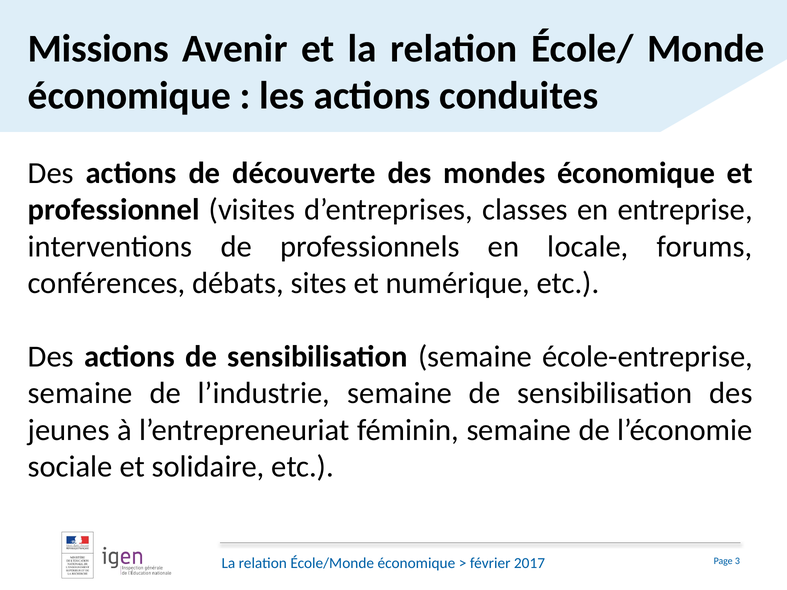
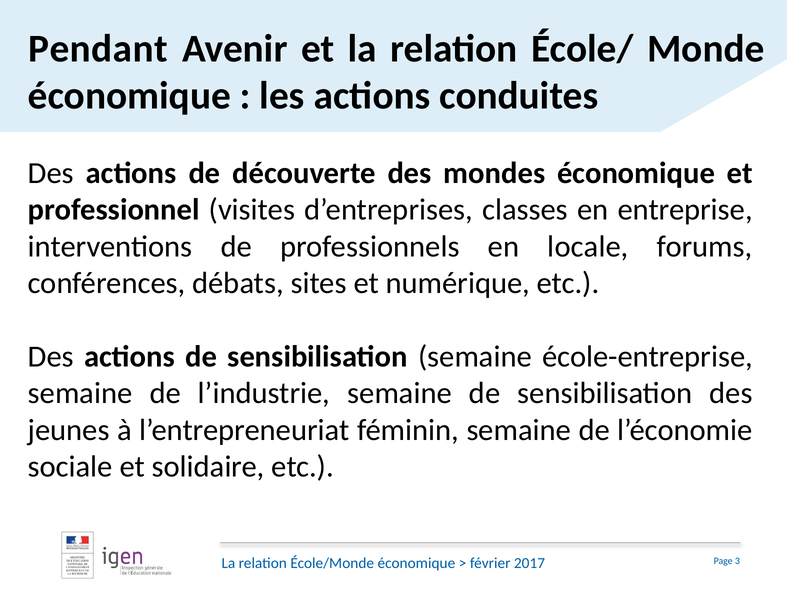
Missions: Missions -> Pendant
